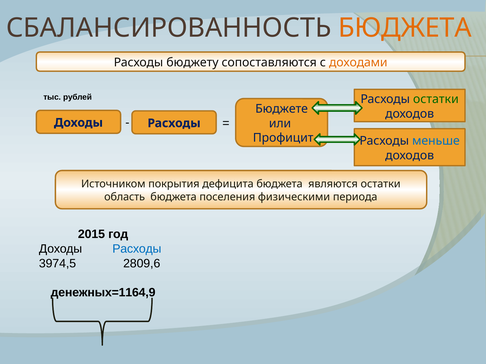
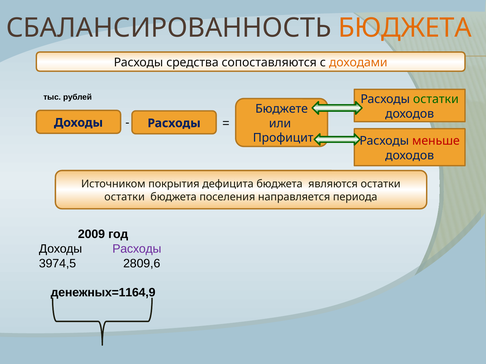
бюджету: бюджету -> средства
меньше colour: blue -> red
область at (125, 197): область -> остатки
физическими: физическими -> направляется
2015: 2015 -> 2009
Расходы at (137, 249) colour: blue -> purple
